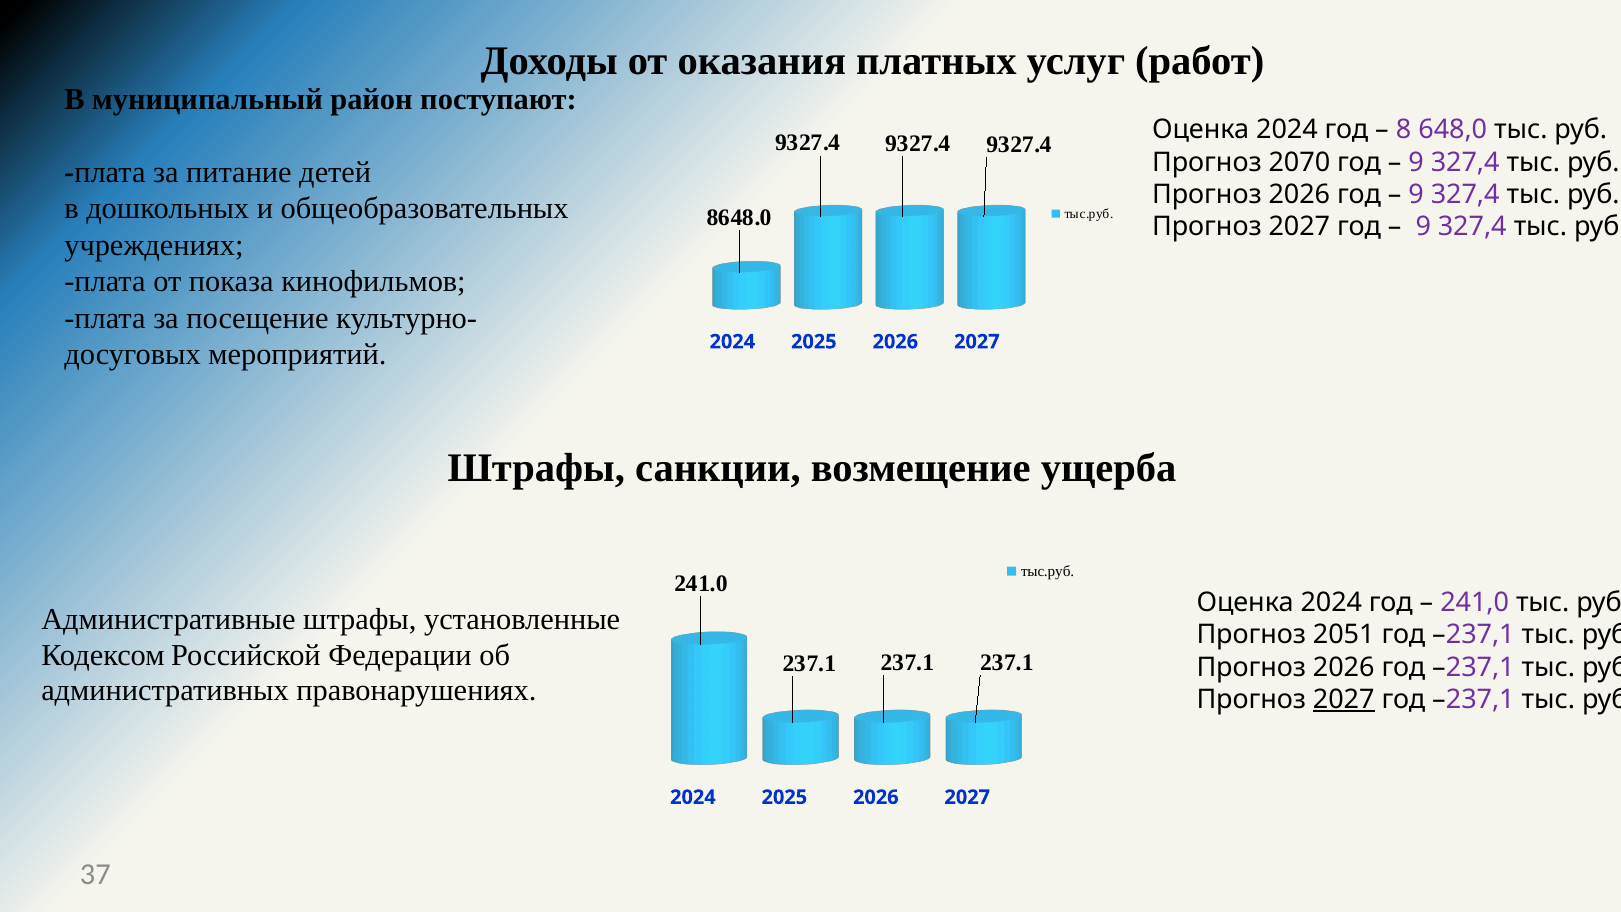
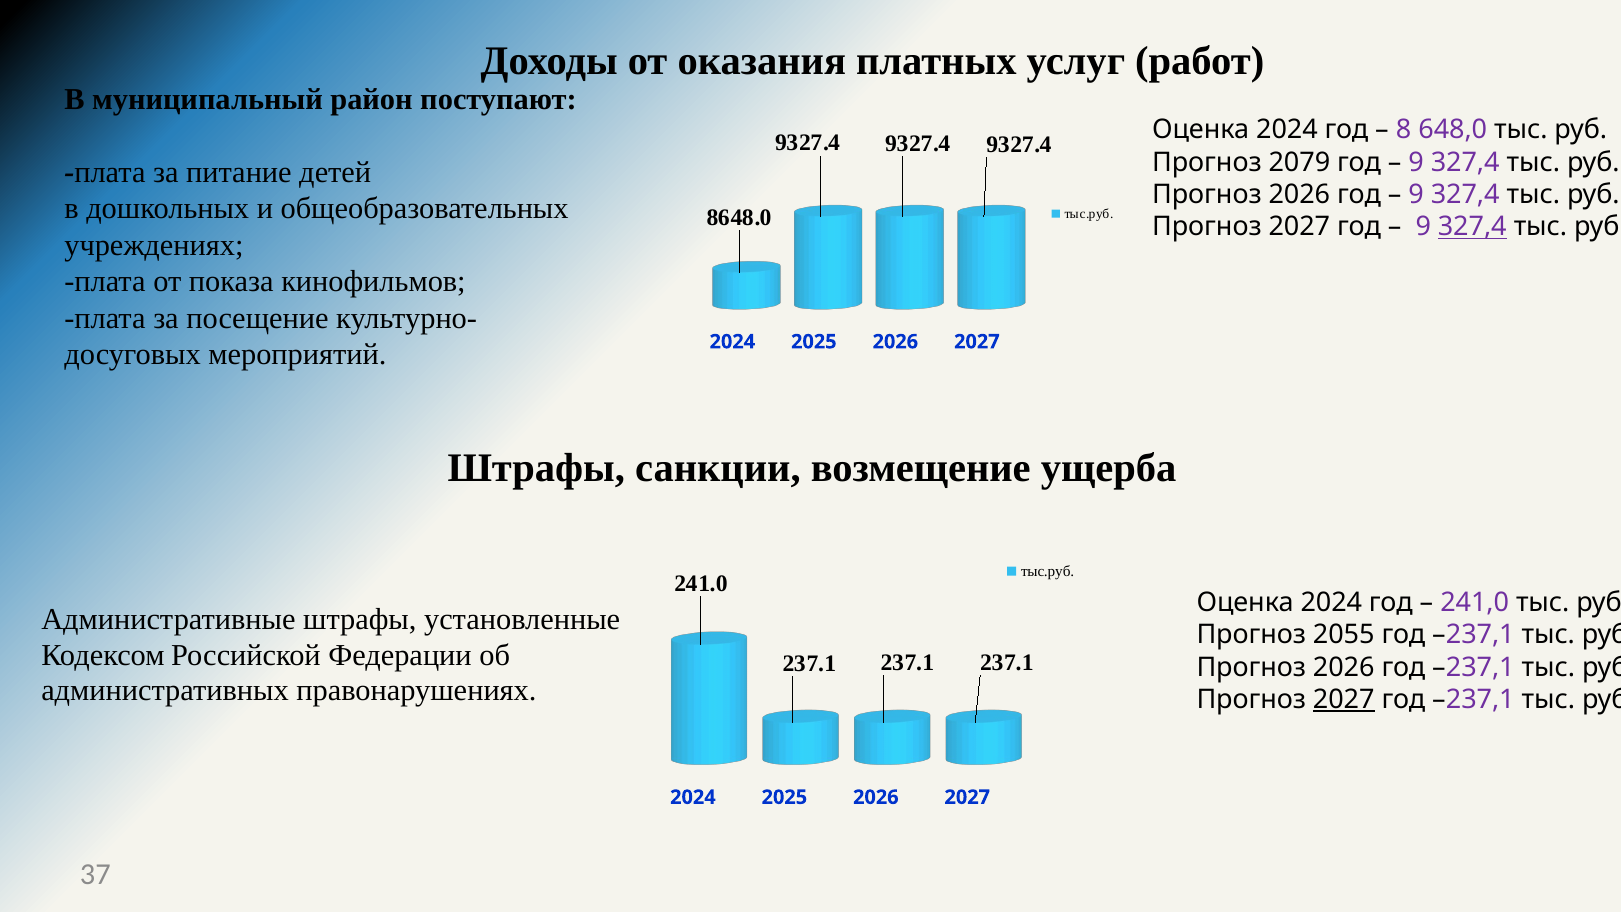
2070: 2070 -> 2079
327,4 at (1472, 227) underline: none -> present
2051: 2051 -> 2055
